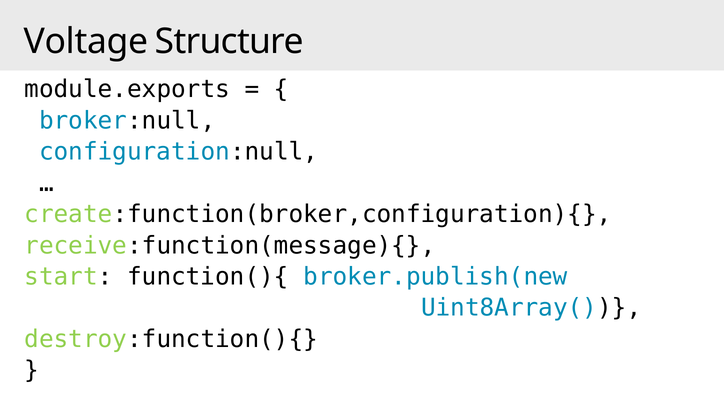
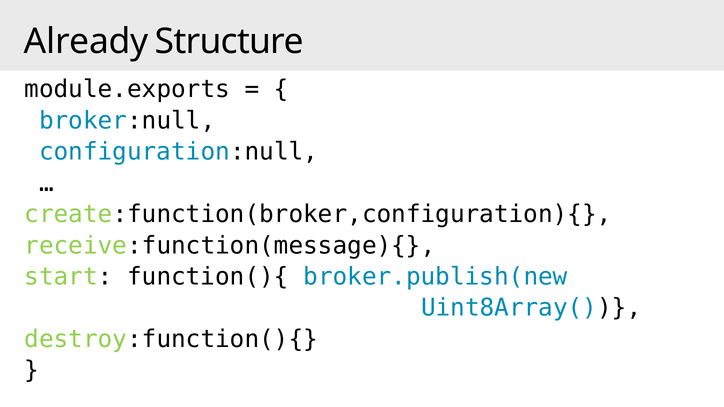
Voltage: Voltage -> Already
